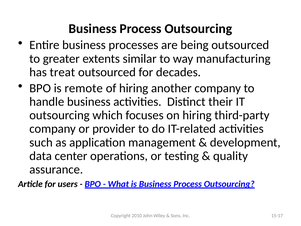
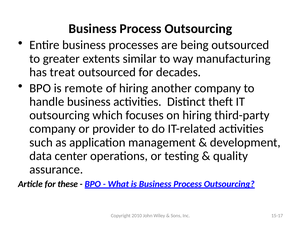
their: their -> theft
users: users -> these
